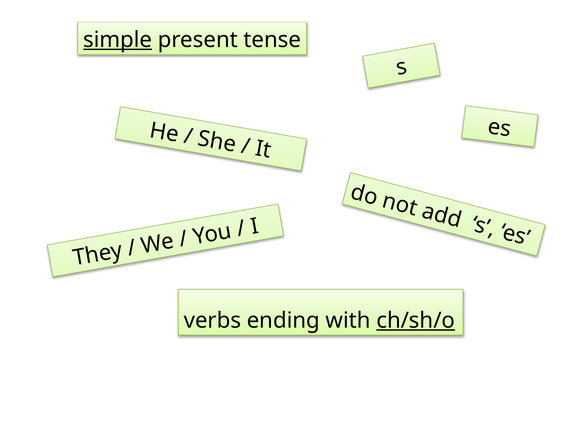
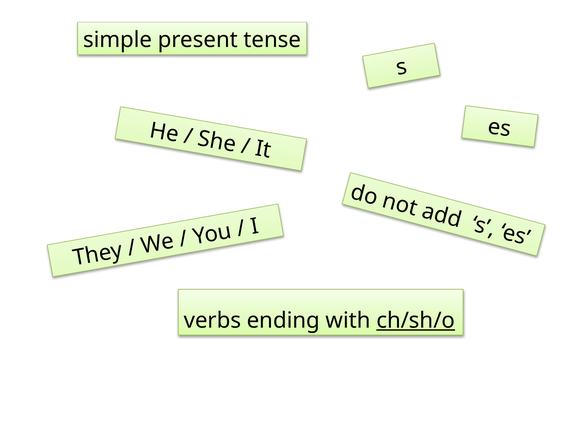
simple underline: present -> none
